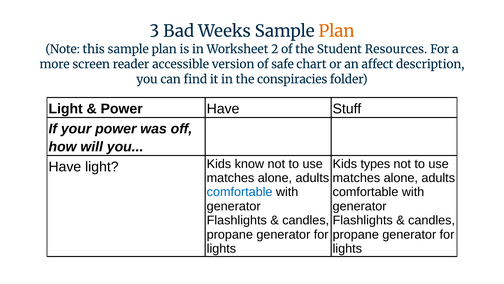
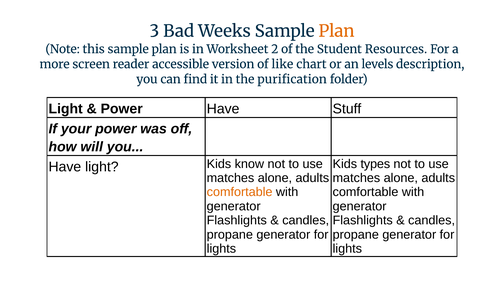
safe: safe -> like
affect: affect -> levels
conspiracies: conspiracies -> purification
comfortable at (240, 192) colour: blue -> orange
